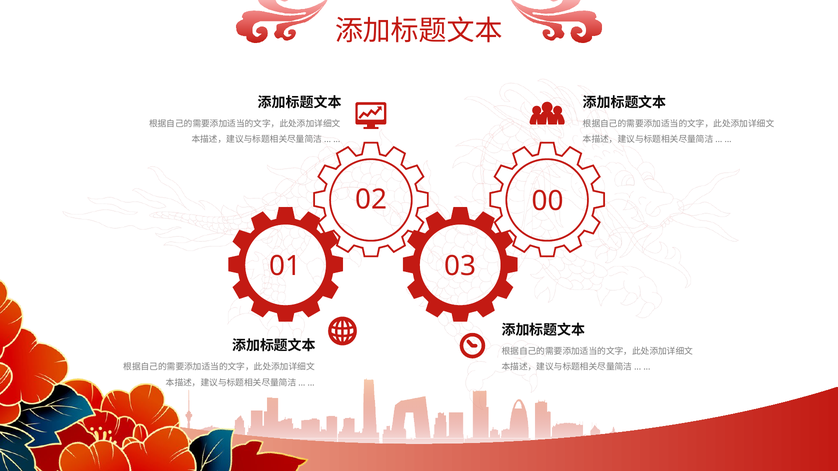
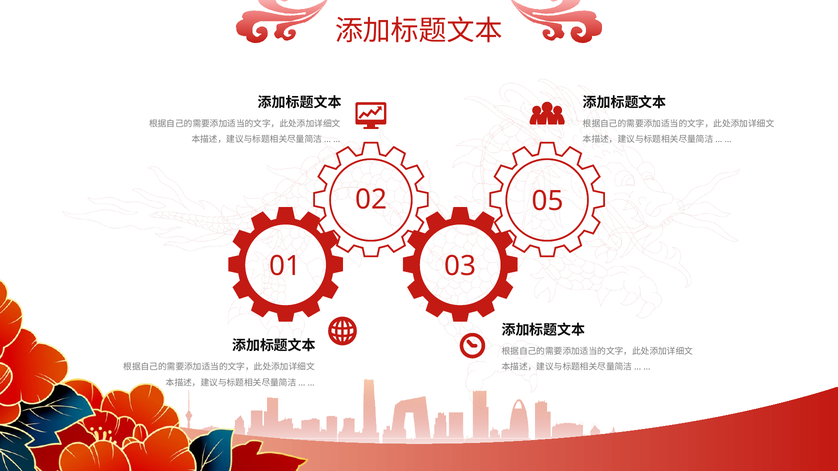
00: 00 -> 05
